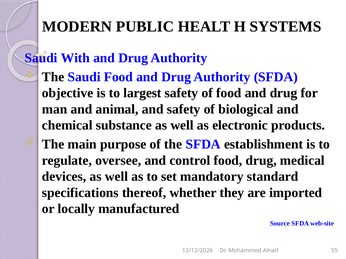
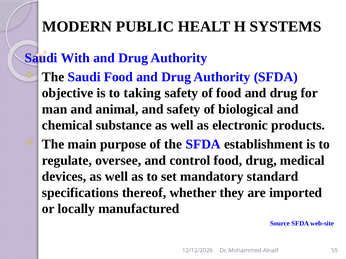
largest: largest -> taking
